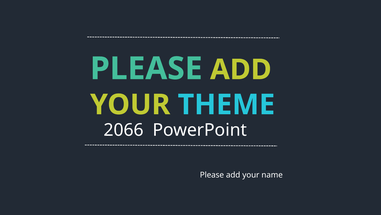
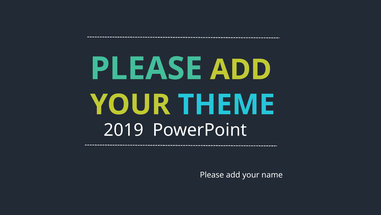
2066: 2066 -> 2019
